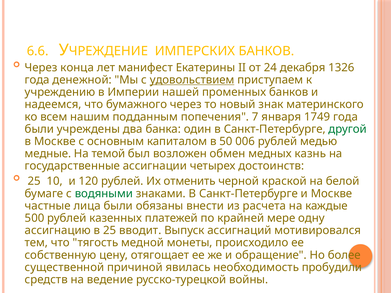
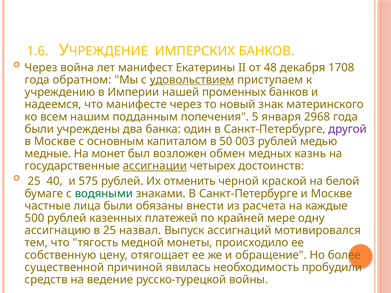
6.6: 6.6 -> 1.6
конца: конца -> война
24: 24 -> 48
1326: 1326 -> 1708
денежной: денежной -> обратном
бумажного: бумажного -> манифесте
7: 7 -> 5
1749: 1749 -> 2968
другой colour: green -> purple
006: 006 -> 003
темой: темой -> монет
ассигнации underline: none -> present
10: 10 -> 40
120: 120 -> 575
вводит: вводит -> назвал
